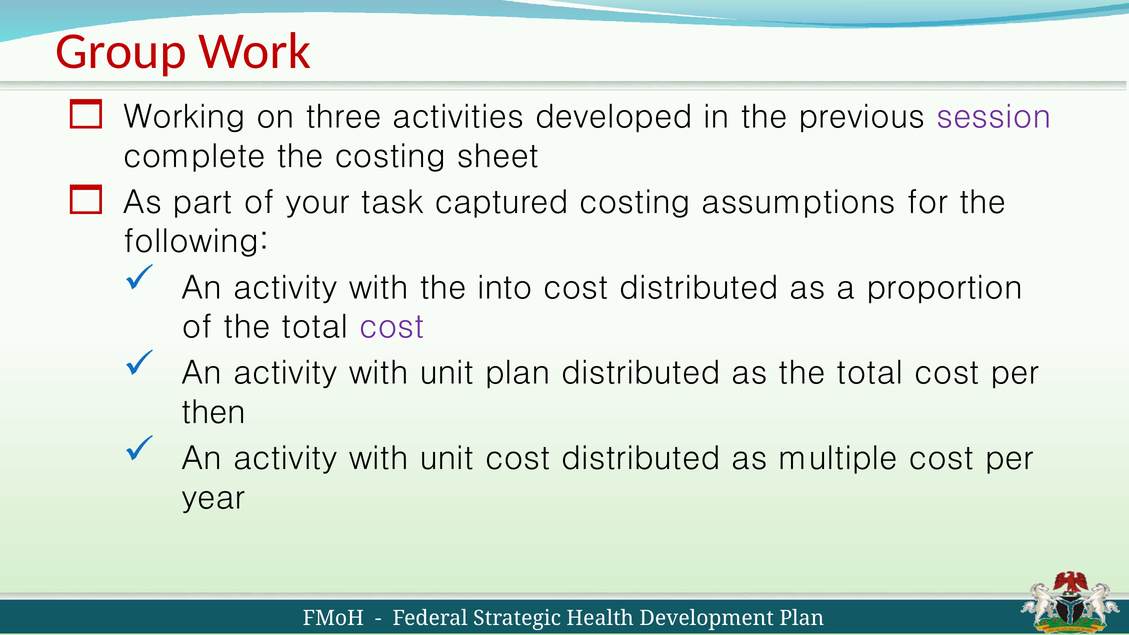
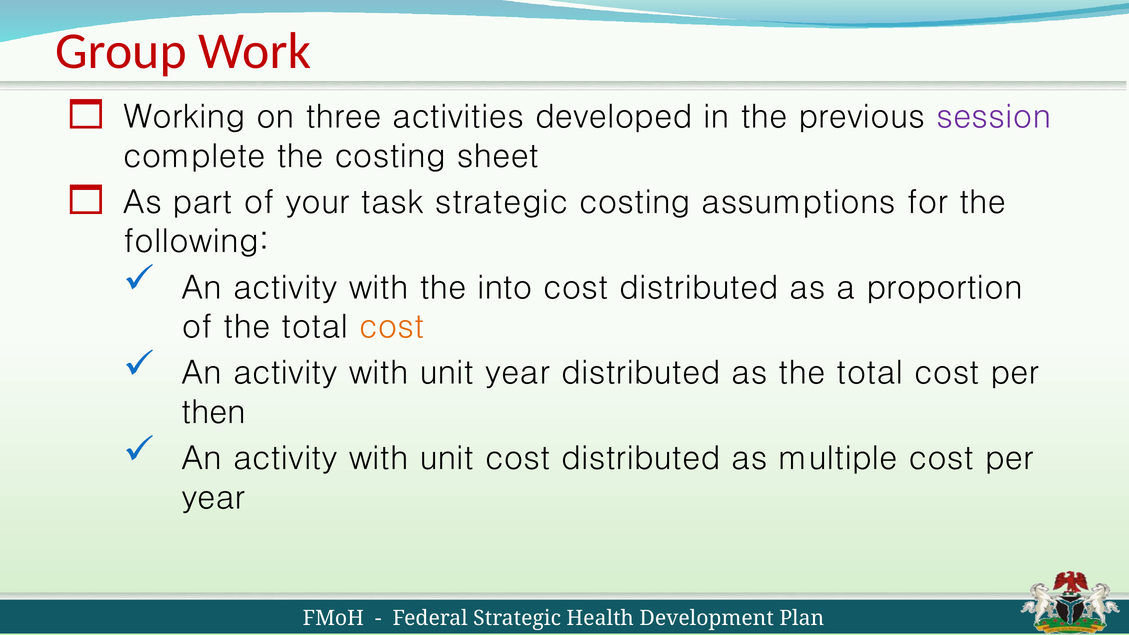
task captured: captured -> strategic
cost at (392, 327) colour: purple -> orange
unit plan: plan -> year
